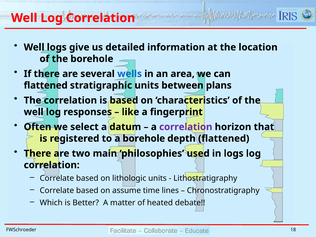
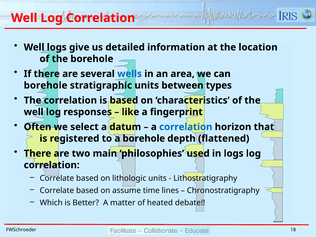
flattened at (46, 85): flattened -> borehole
plans: plans -> types
correlation at (186, 127) colour: purple -> blue
